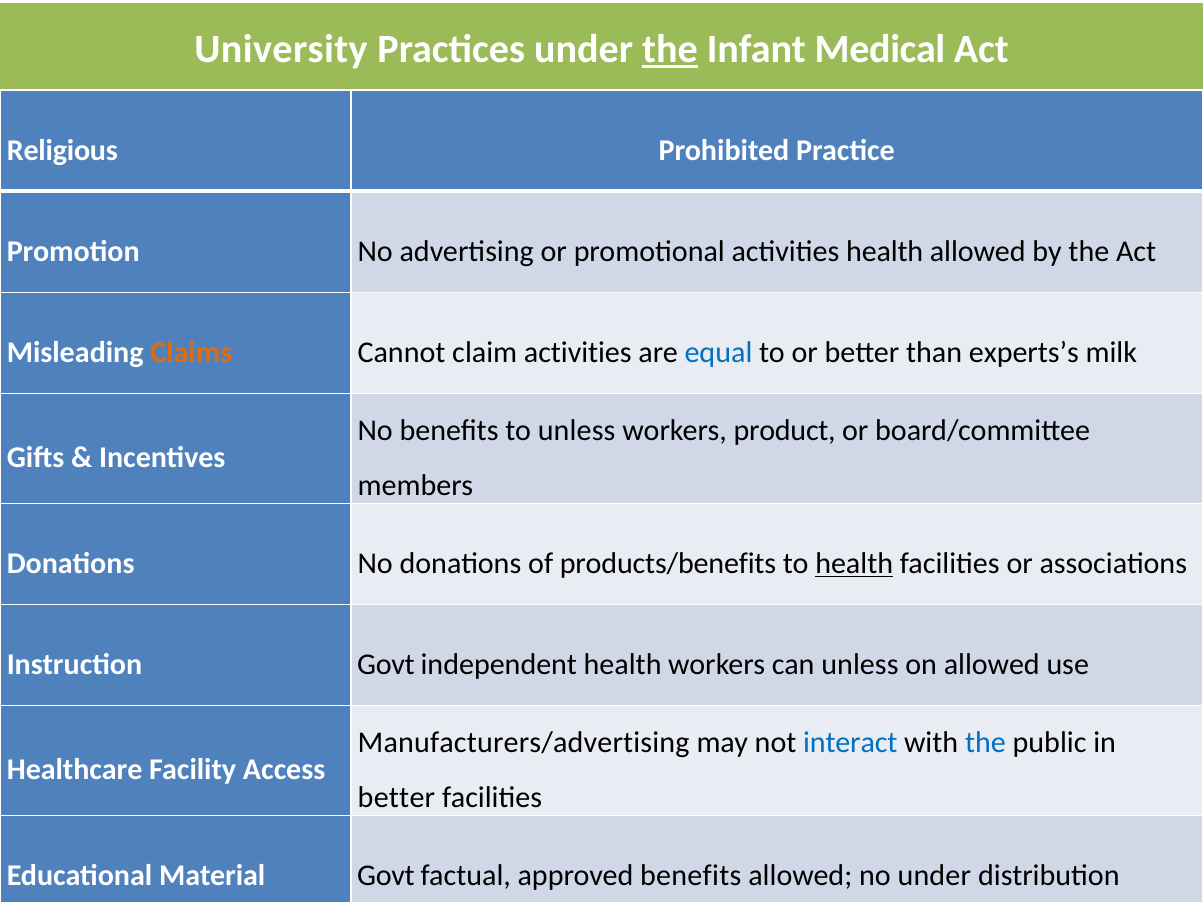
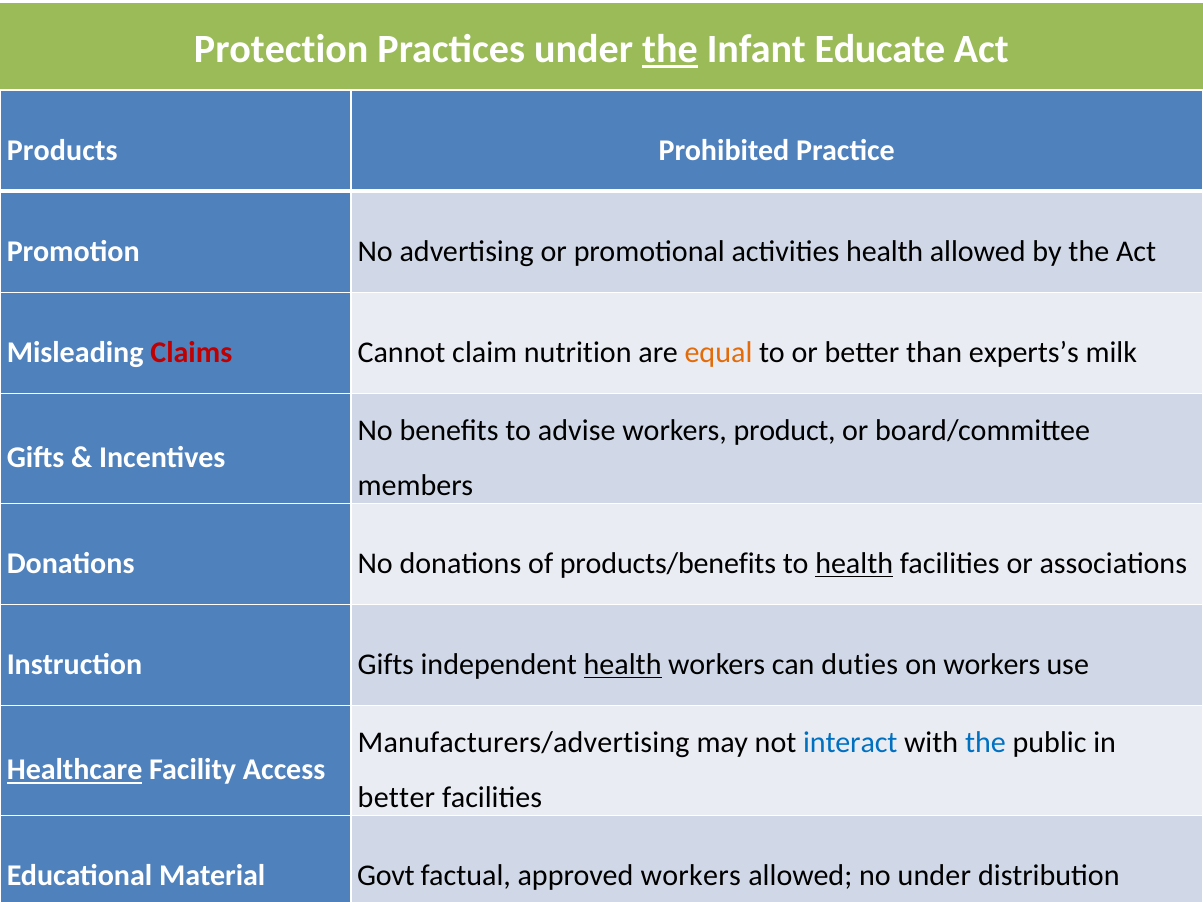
University: University -> Protection
Medical: Medical -> Educate
Religious: Religious -> Products
Claims colour: orange -> red
claim activities: activities -> nutrition
equal colour: blue -> orange
to unless: unless -> advise
Instruction Govt: Govt -> Gifts
health at (623, 665) underline: none -> present
can unless: unless -> duties
on allowed: allowed -> workers
Healthcare underline: none -> present
approved benefits: benefits -> workers
